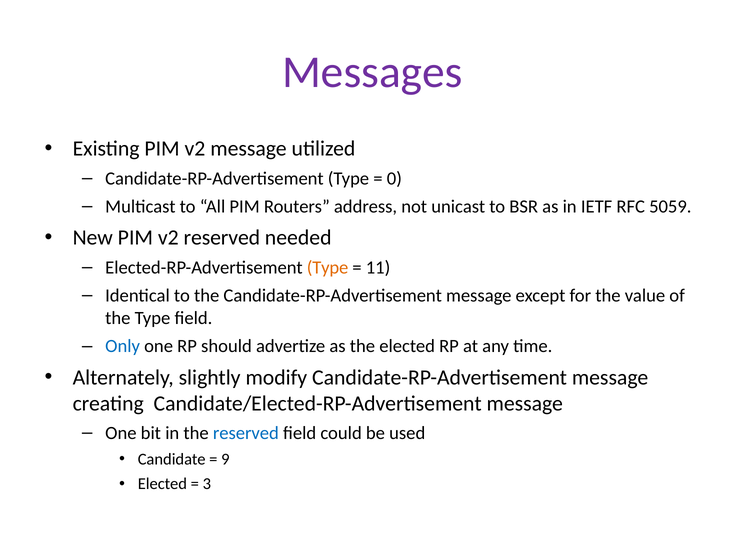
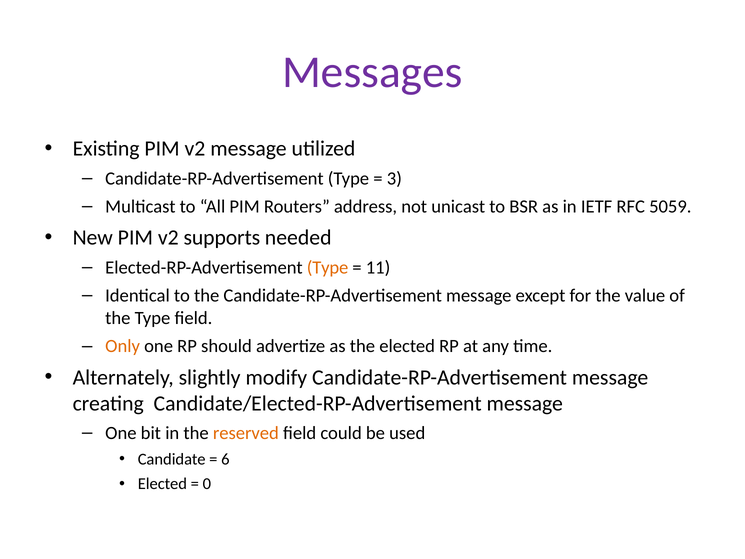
0: 0 -> 3
v2 reserved: reserved -> supports
Only colour: blue -> orange
reserved at (246, 433) colour: blue -> orange
9: 9 -> 6
3: 3 -> 0
